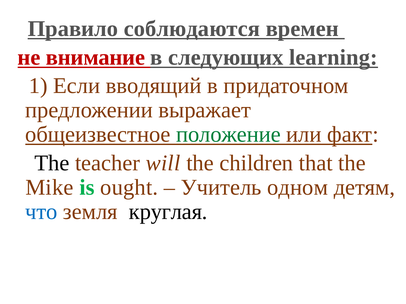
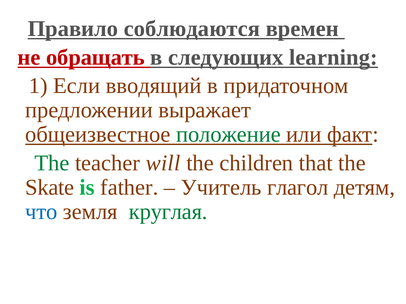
внимание: внимание -> обращать
The at (52, 163) colour: black -> green
Mike: Mike -> Skate
ought: ought -> father
одном: одном -> глагол
круглая colour: black -> green
